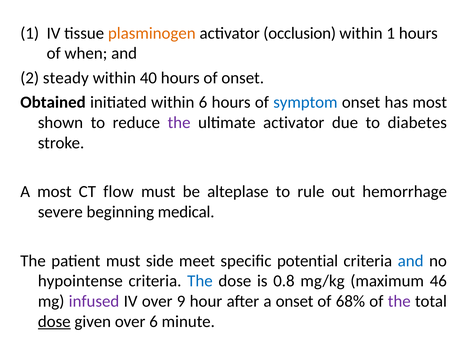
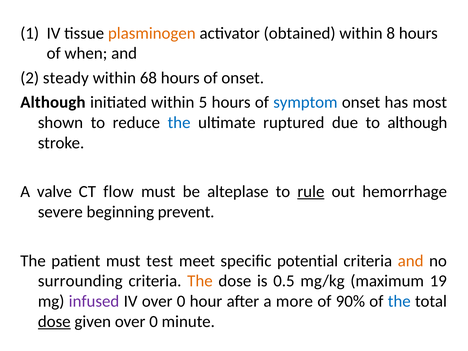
occlusion: occlusion -> obtained
within 1: 1 -> 8
40: 40 -> 68
Obtained at (53, 102): Obtained -> Although
within 6: 6 -> 5
the at (179, 123) colour: purple -> blue
ultimate activator: activator -> ruptured
to diabetes: diabetes -> although
A most: most -> valve
rule underline: none -> present
medical: medical -> prevent
side: side -> test
and at (411, 261) colour: blue -> orange
hypointense: hypointense -> surrounding
The at (200, 281) colour: blue -> orange
0.8: 0.8 -> 0.5
46: 46 -> 19
IV over 9: 9 -> 0
a onset: onset -> more
68%: 68% -> 90%
the at (399, 301) colour: purple -> blue
given over 6: 6 -> 0
